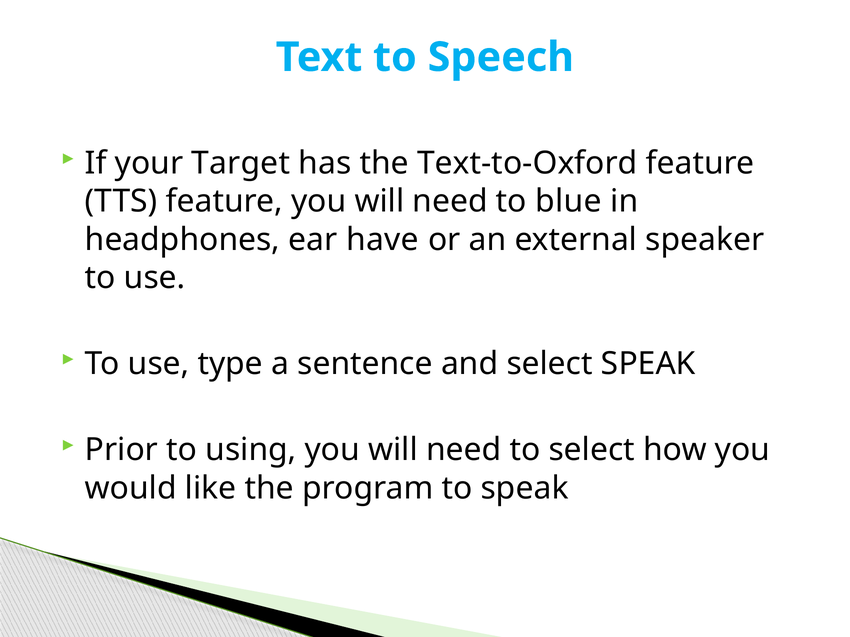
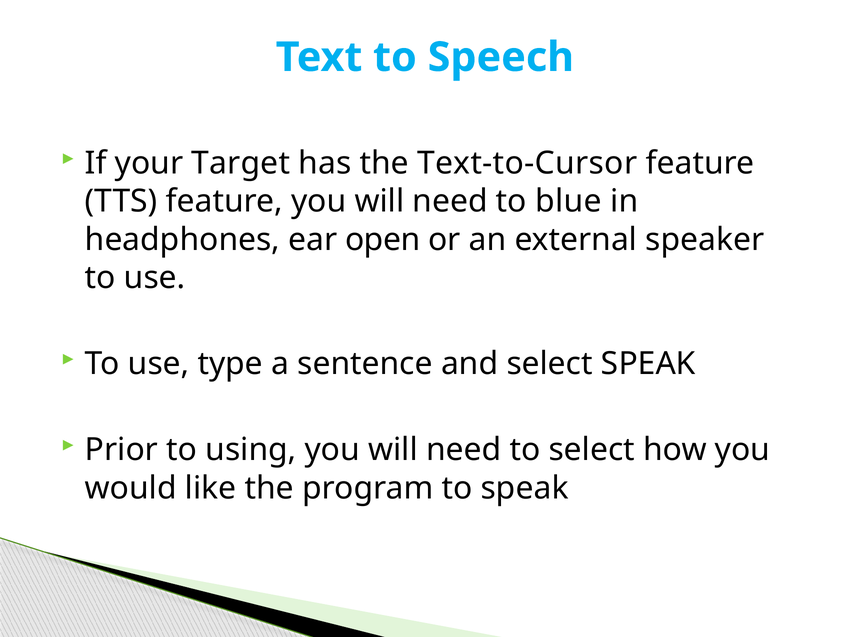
Text-to-Oxford: Text-to-Oxford -> Text-to-Cursor
have: have -> open
